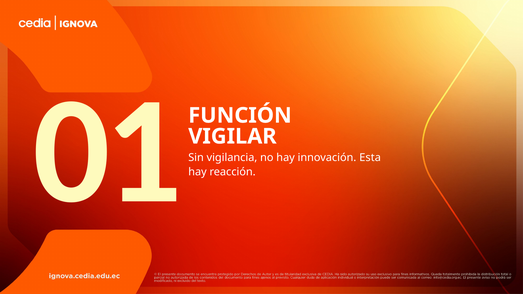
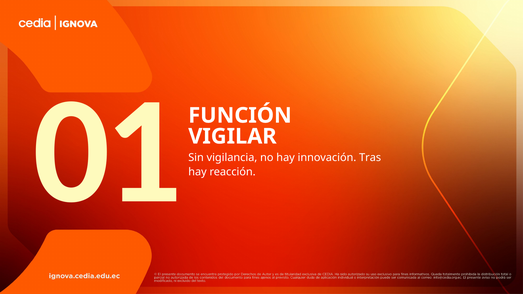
Esta: Esta -> Tras
